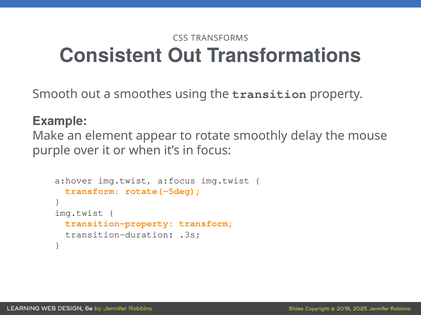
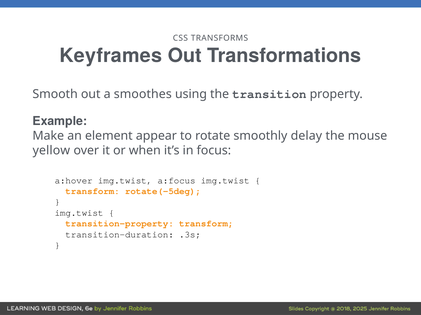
Consistent: Consistent -> Keyframes
purple: purple -> yellow
